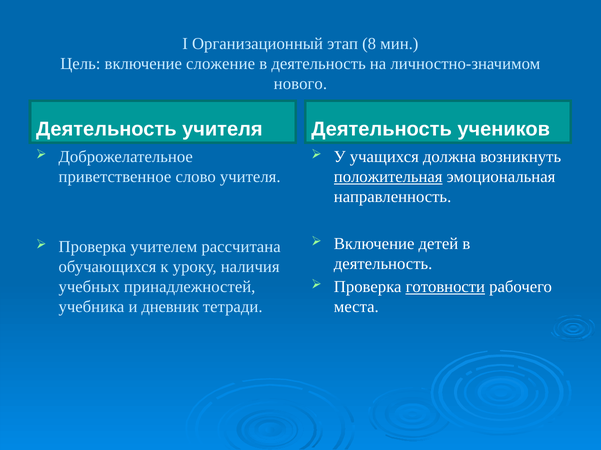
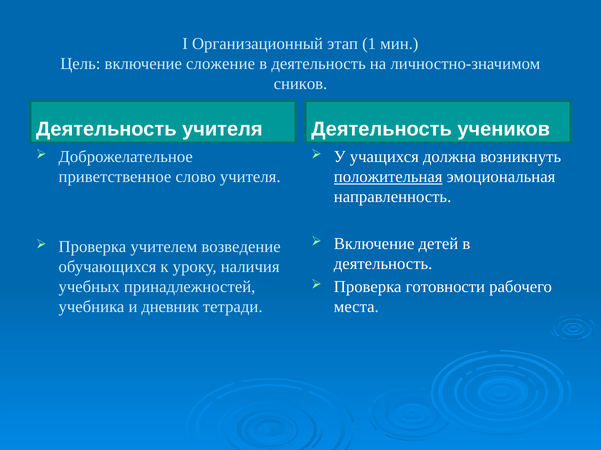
8: 8 -> 1
нового: нового -> сников
рассчитана: рассчитана -> возведение
готовности underline: present -> none
